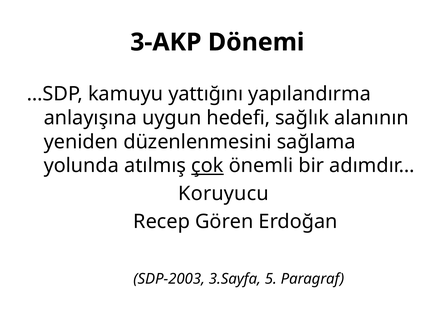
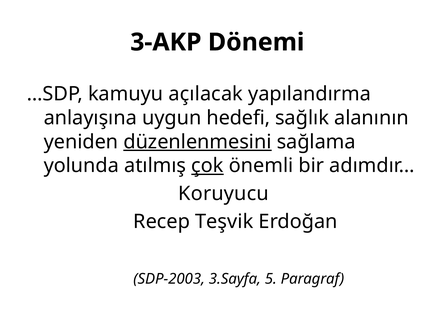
yattığını: yattığını -> açılacak
düzenlenmesini underline: none -> present
Gören: Gören -> Teşvik
